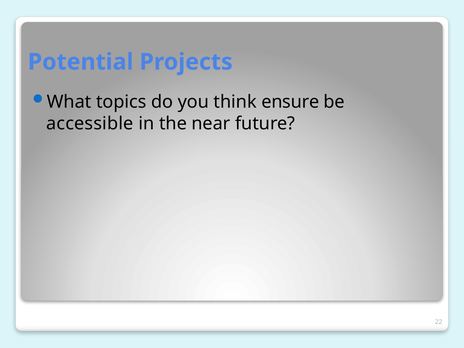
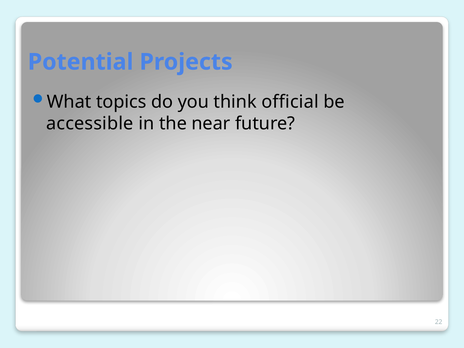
ensure: ensure -> official
